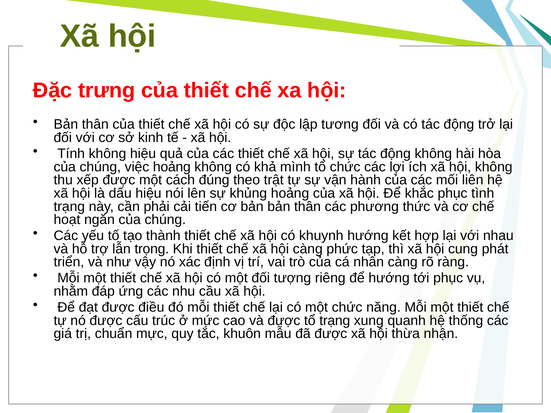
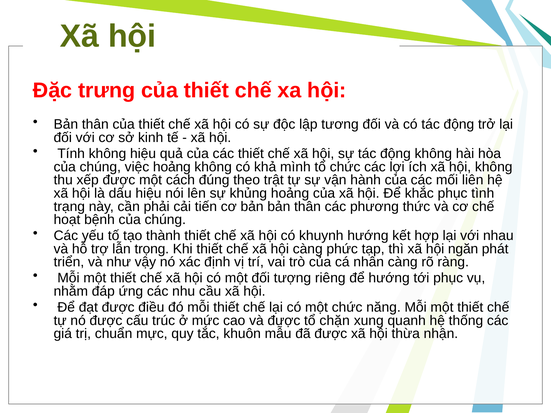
ngăn: ngăn -> bệnh
cung: cung -> ngăn
tổ trạng: trạng -> chặn
